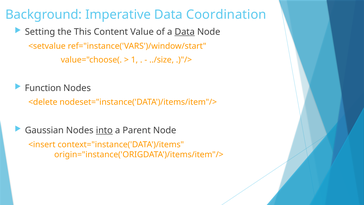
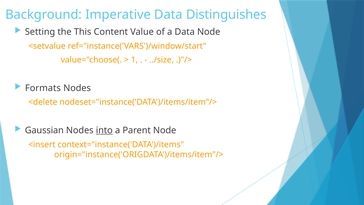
Coordination: Coordination -> Distinguishes
Data at (185, 32) underline: present -> none
Function: Function -> Formats
